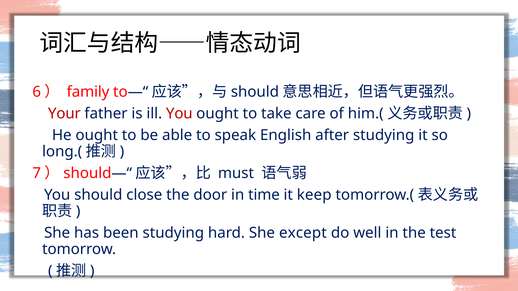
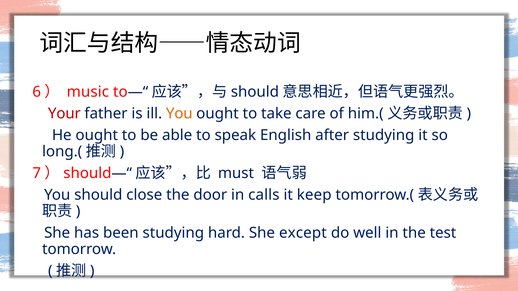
family: family -> music
You at (179, 114) colour: red -> orange
time: time -> calls
